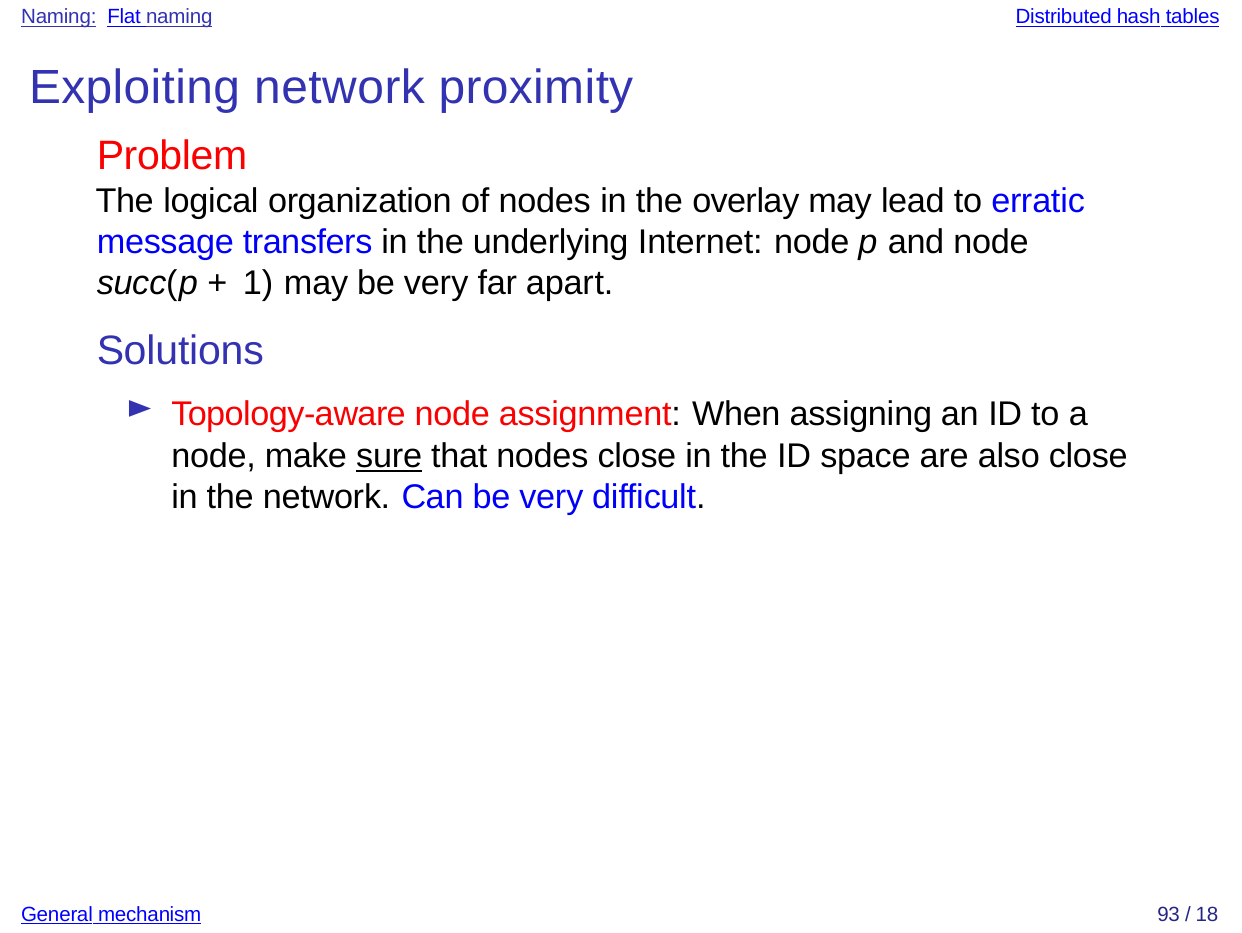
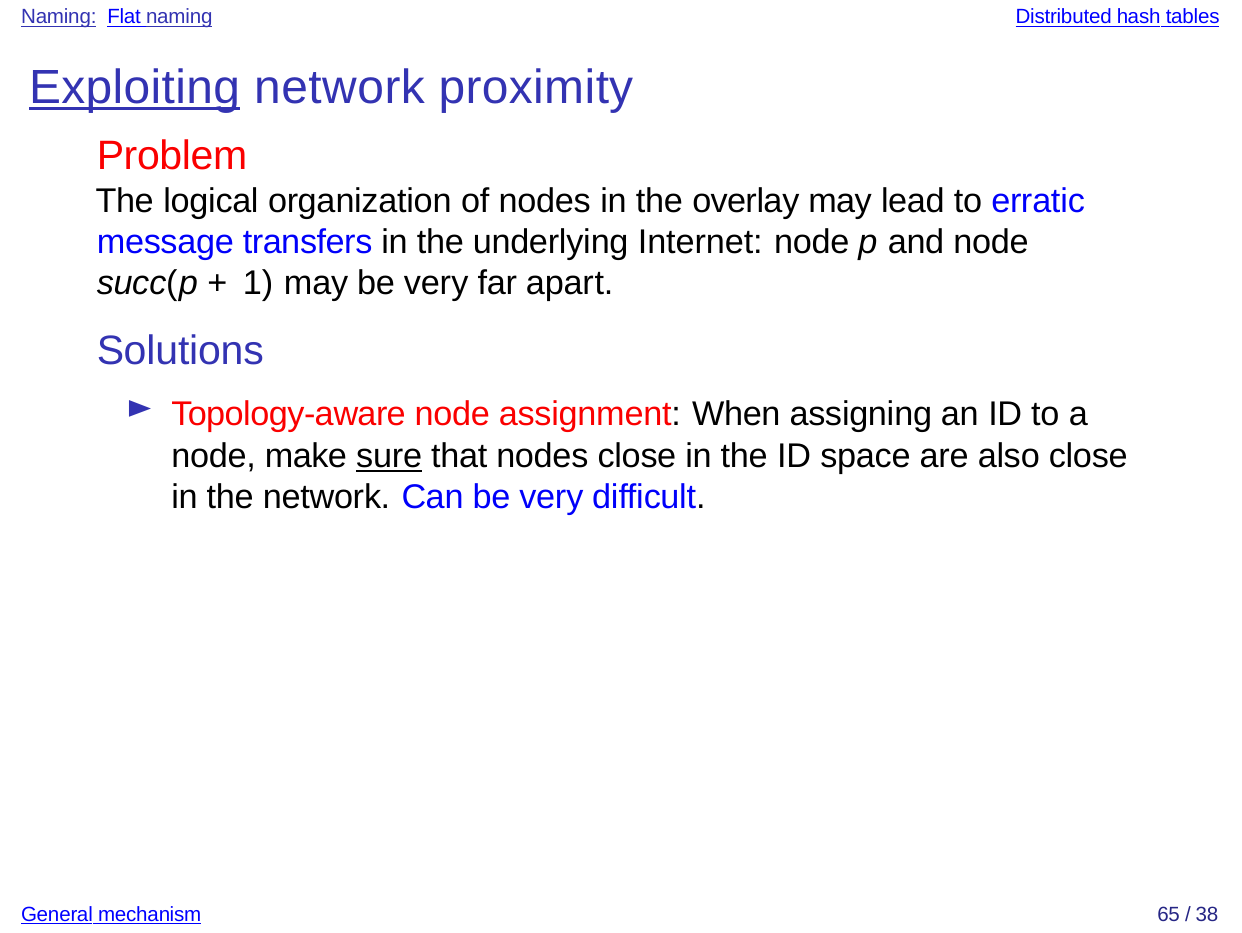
Exploiting underline: none -> present
93: 93 -> 65
18: 18 -> 38
